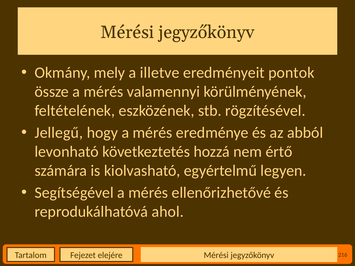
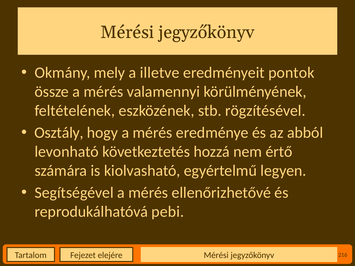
Jellegű: Jellegű -> Osztály
ahol: ahol -> pebi
